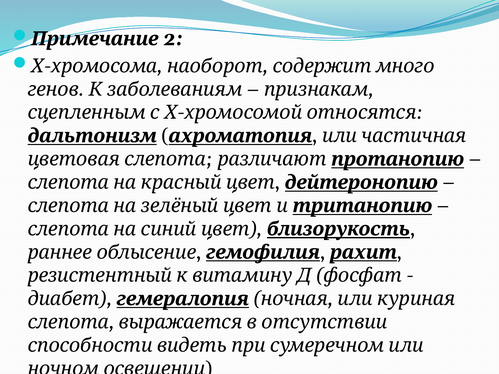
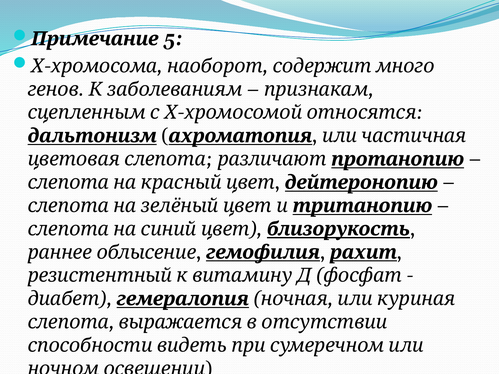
2: 2 -> 5
